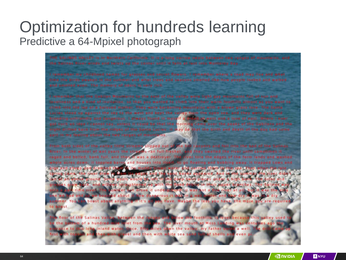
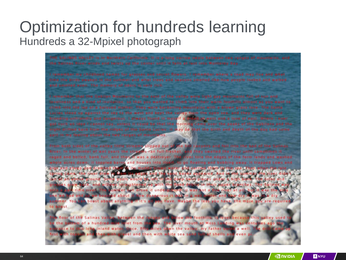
Predictive at (43, 41): Predictive -> Hundreds
64-Mpixel: 64-Mpixel -> 32-Mpixel
